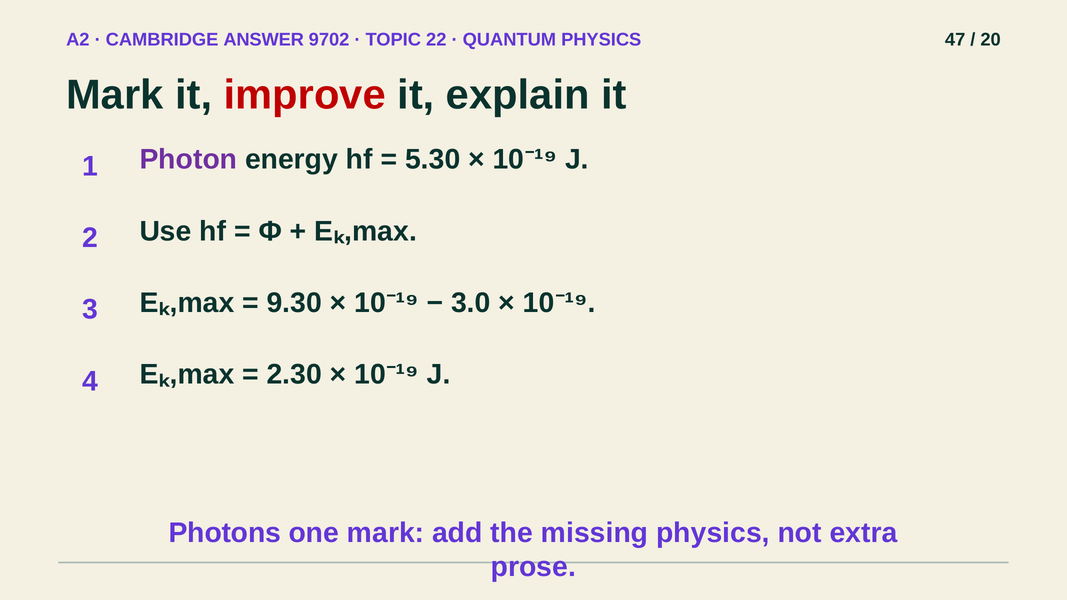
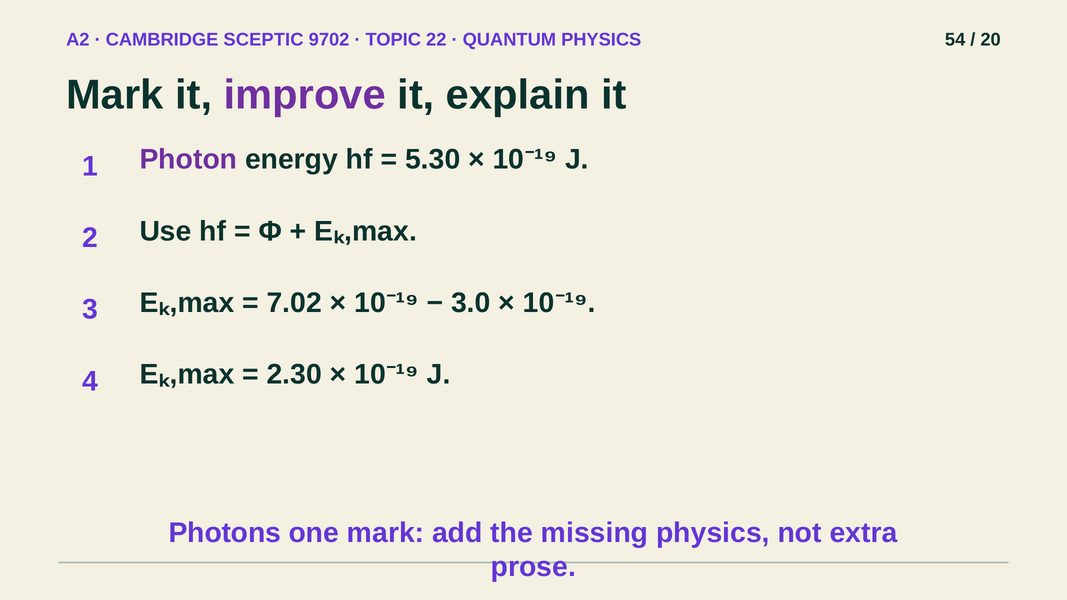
ANSWER: ANSWER -> SCEPTIC
47: 47 -> 54
improve colour: red -> purple
9.30: 9.30 -> 7.02
